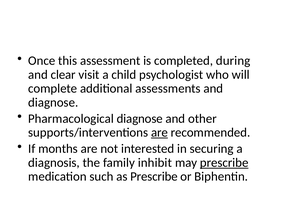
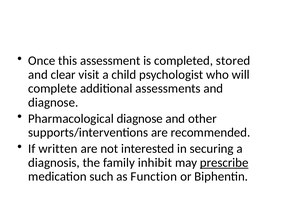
during: during -> stored
are at (159, 132) underline: present -> none
months: months -> written
as Prescribe: Prescribe -> Function
